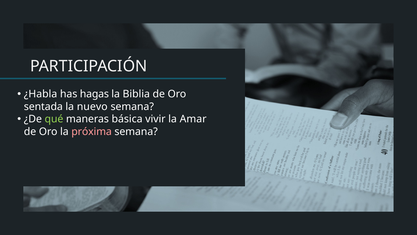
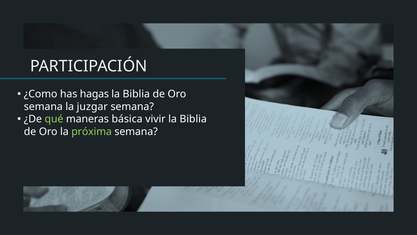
¿Habla: ¿Habla -> ¿Como
sentada at (43, 106): sentada -> semana
nuevo: nuevo -> juzgar
vivir la Amar: Amar -> Biblia
próxima colour: pink -> light green
